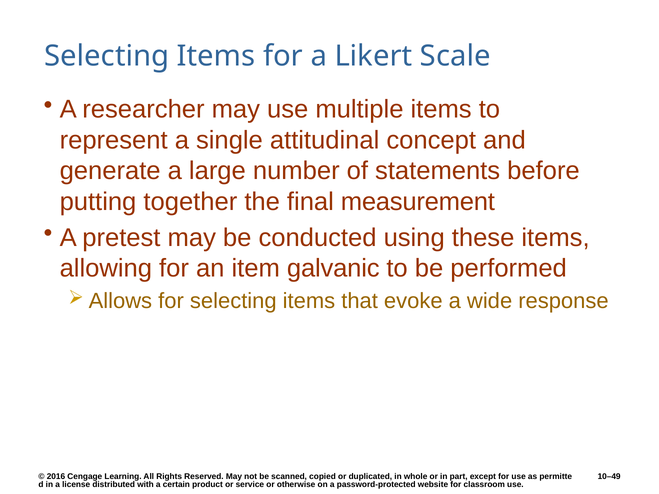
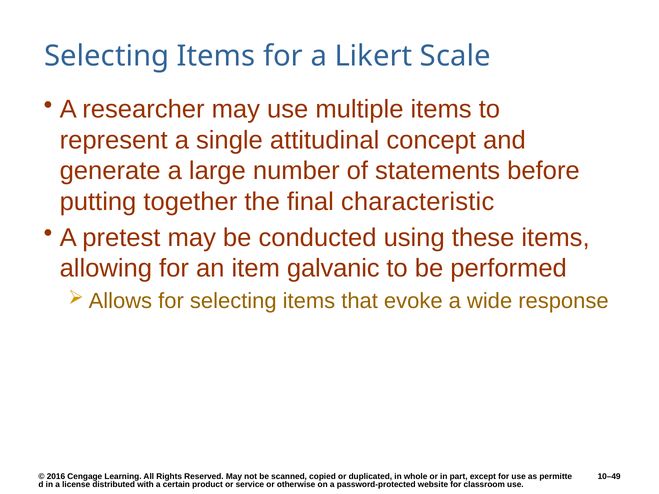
measurement: measurement -> characteristic
